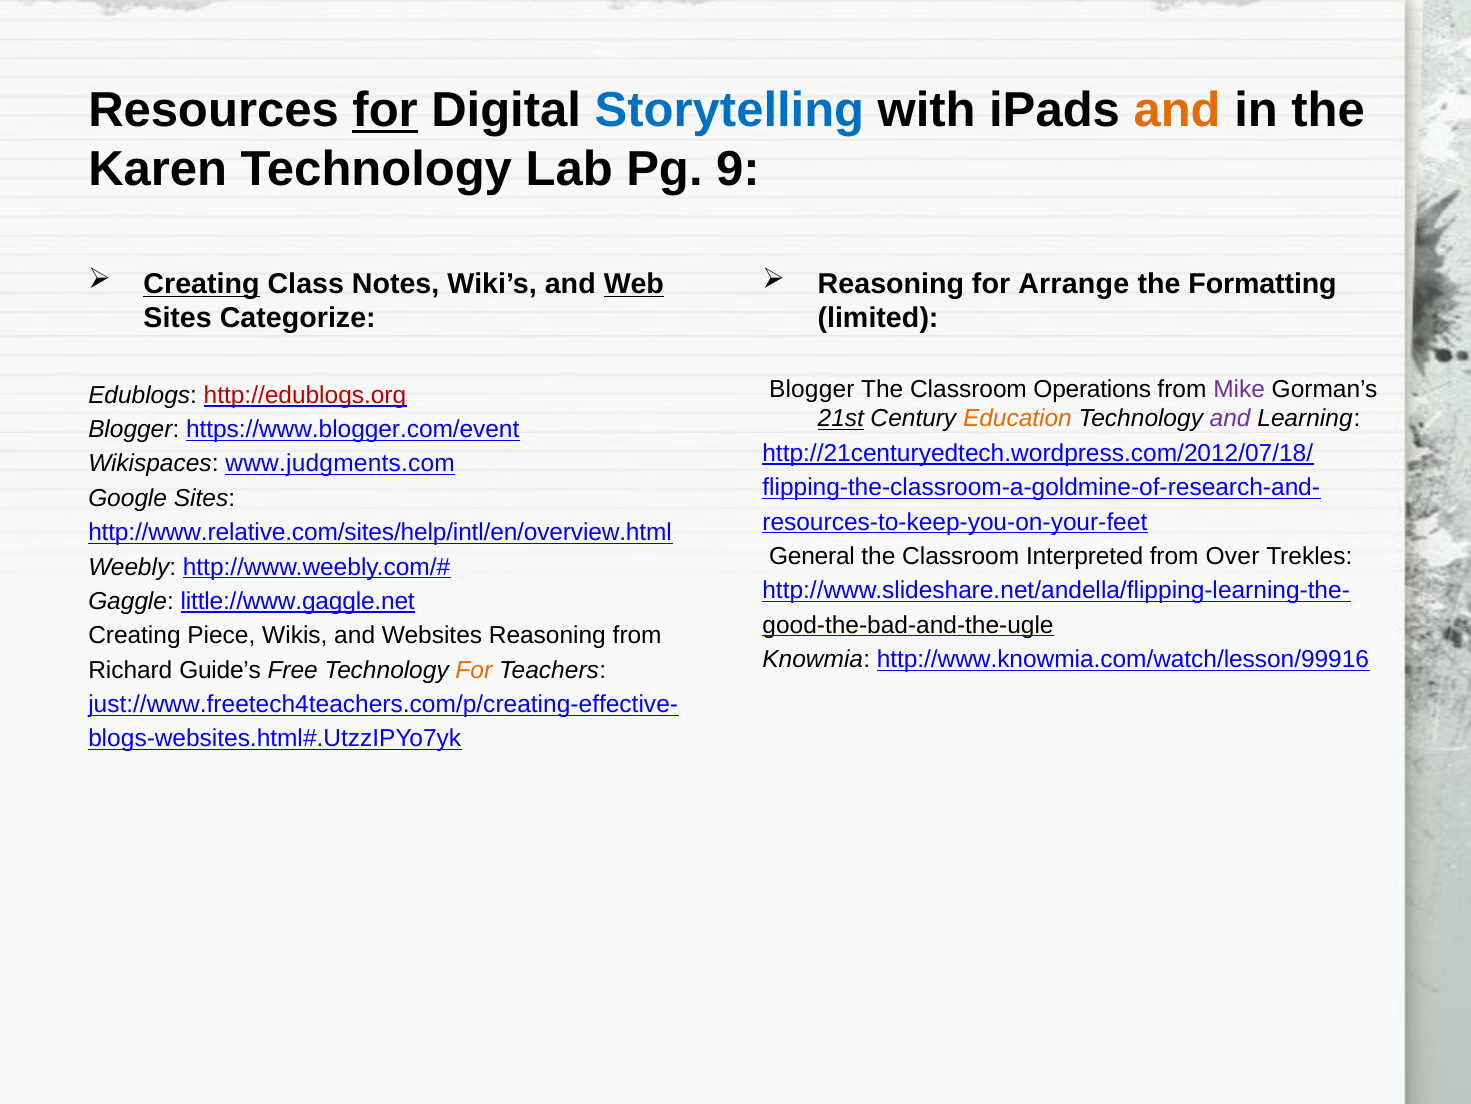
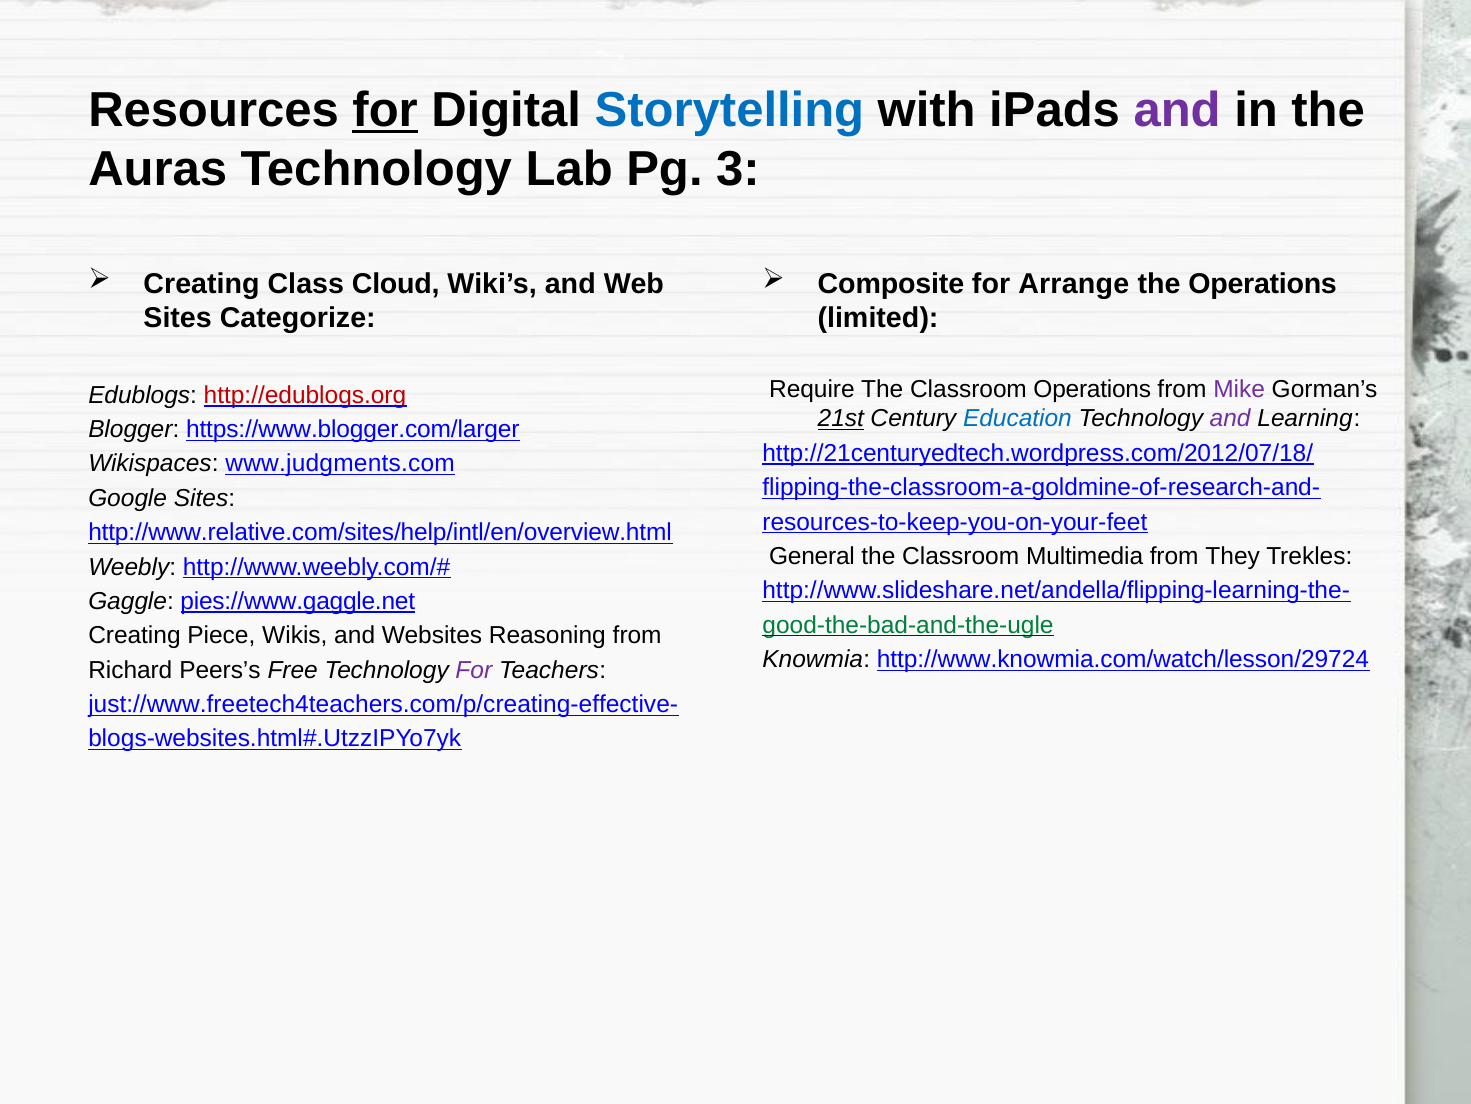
and at (1177, 110) colour: orange -> purple
Karen: Karen -> Auras
9: 9 -> 3
Creating at (202, 284) underline: present -> none
Notes: Notes -> Cloud
Web underline: present -> none
Reasoning at (891, 284): Reasoning -> Composite
the Formatting: Formatting -> Operations
Blogger at (812, 389): Blogger -> Require
Education colour: orange -> blue
https://www.blogger.com/event: https://www.blogger.com/event -> https://www.blogger.com/larger
Interpreted: Interpreted -> Multimedia
Over: Over -> They
little://www.gaggle.net: little://www.gaggle.net -> pies://www.gaggle.net
good-the-bad-and-the-ugle colour: black -> green
http://www.knowmia.com/watch/lesson/99916: http://www.knowmia.com/watch/lesson/99916 -> http://www.knowmia.com/watch/lesson/29724
Guide’s: Guide’s -> Peers’s
For at (474, 670) colour: orange -> purple
